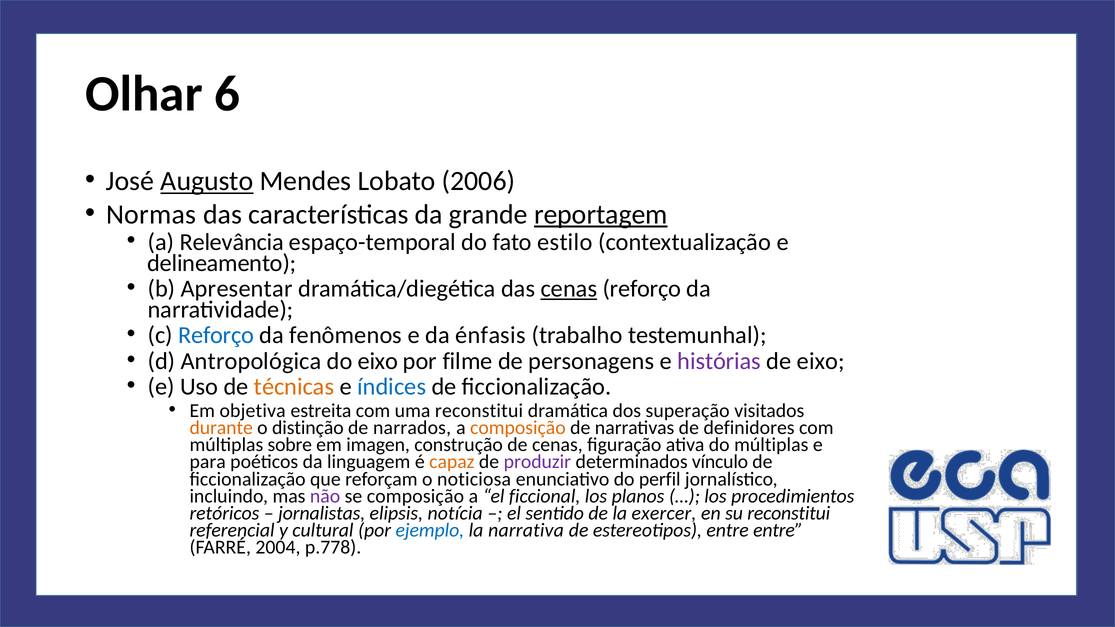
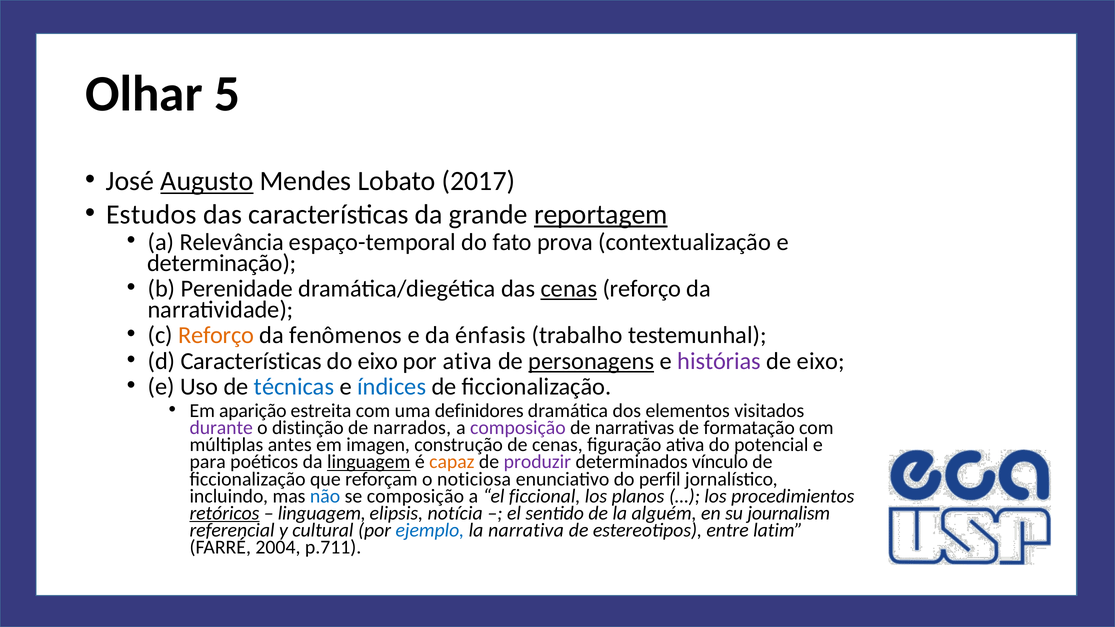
6: 6 -> 5
2006: 2006 -> 2017
Normas: Normas -> Estudos
estilo: estilo -> prova
delineamento: delineamento -> determinação
Apresentar: Apresentar -> Perenidade
Reforço at (216, 336) colour: blue -> orange
d Antropológica: Antropológica -> Características
por filme: filme -> ativa
personagens underline: none -> present
técnicas colour: orange -> blue
objetiva: objetiva -> aparição
uma reconstitui: reconstitui -> definidores
superação: superação -> elementos
durante colour: orange -> purple
composição at (518, 428) colour: orange -> purple
definidores: definidores -> formatação
sobre: sobre -> antes
do múltiplas: múltiplas -> potencial
linguagem at (369, 462) underline: none -> present
não colour: purple -> blue
retóricos underline: none -> present
jornalistas at (322, 513): jornalistas -> linguagem
exercer: exercer -> alguém
su reconstitui: reconstitui -> journalism
entre entre: entre -> latim
p.778: p.778 -> p.711
